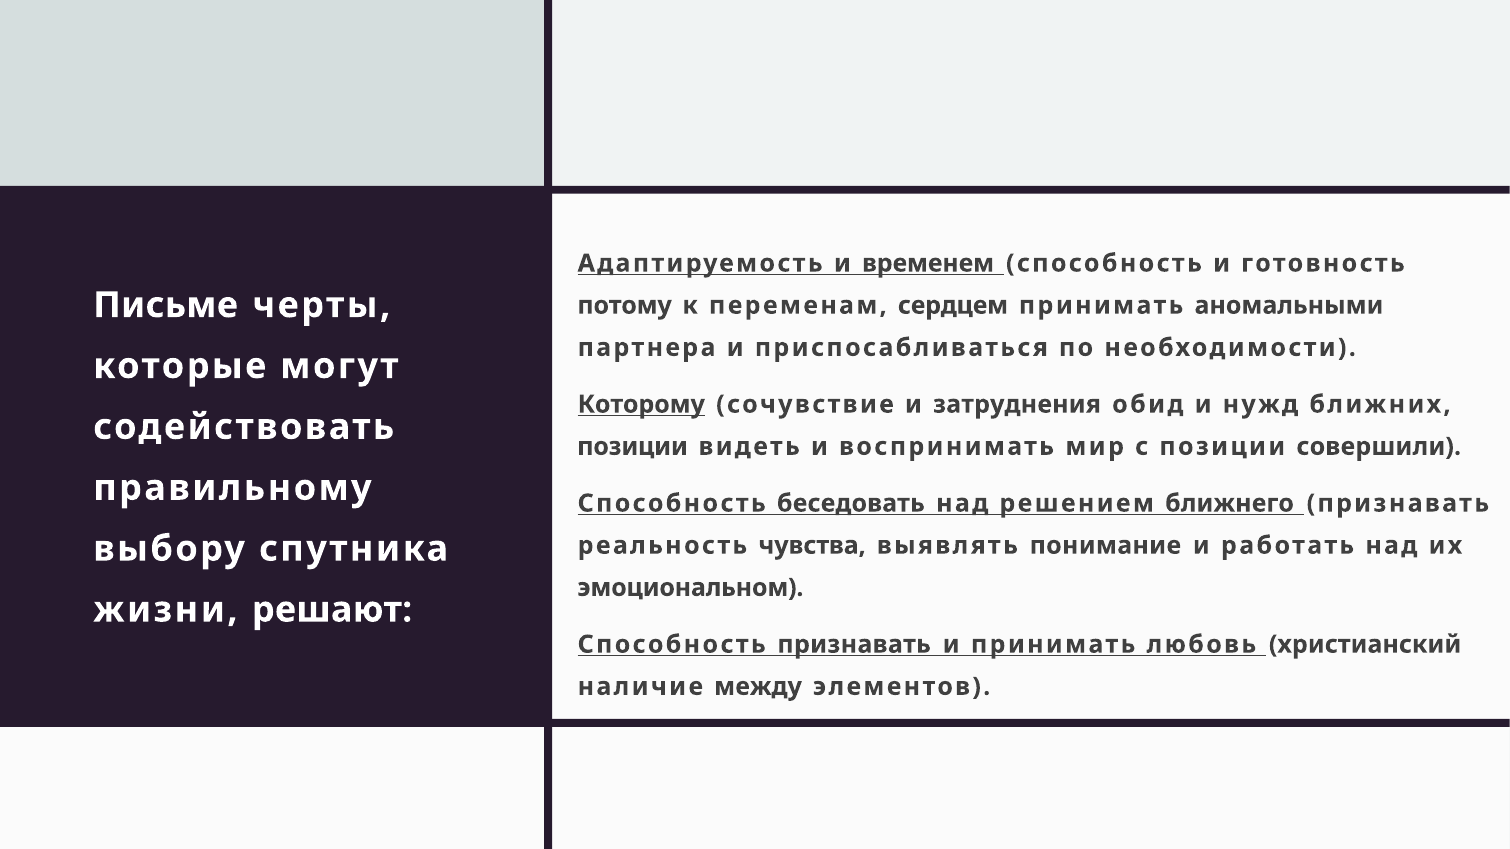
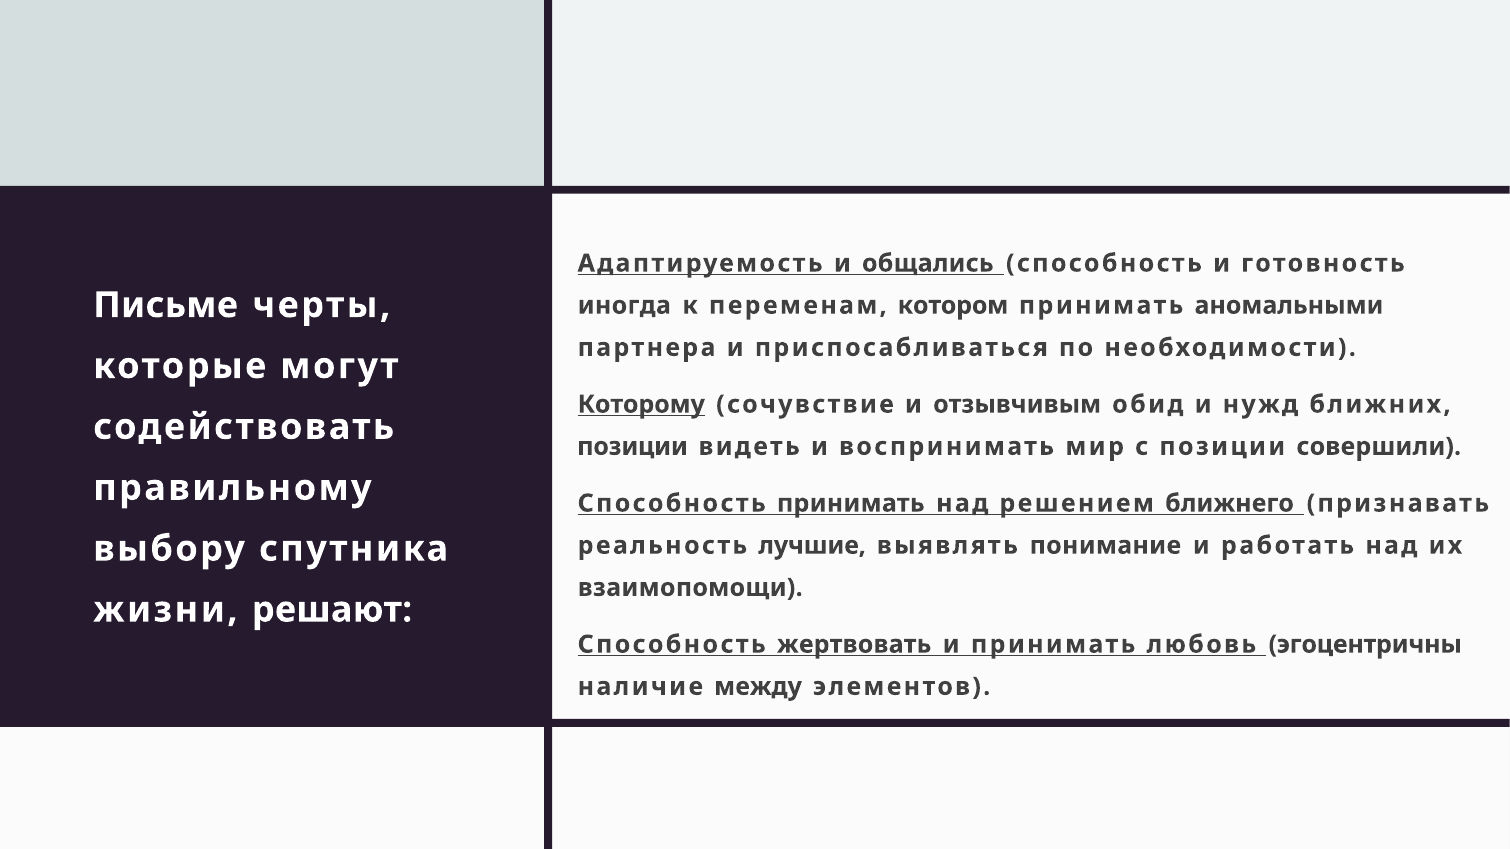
временем: временем -> общались
потому: потому -> иногда
сердцем: сердцем -> котором
затруднения: затруднения -> отзывчивым
Способность беседовать: беседовать -> принимать
чувства: чувства -> лучшие
эмоциональном: эмоциональном -> взаимопомощи
Способность признавать: признавать -> жертвовать
христианский: христианский -> эгоцентричны
